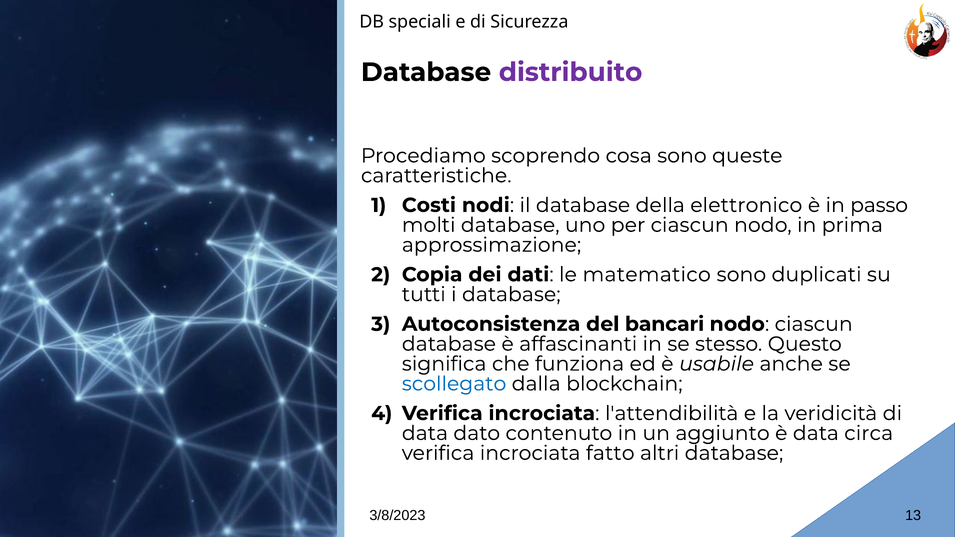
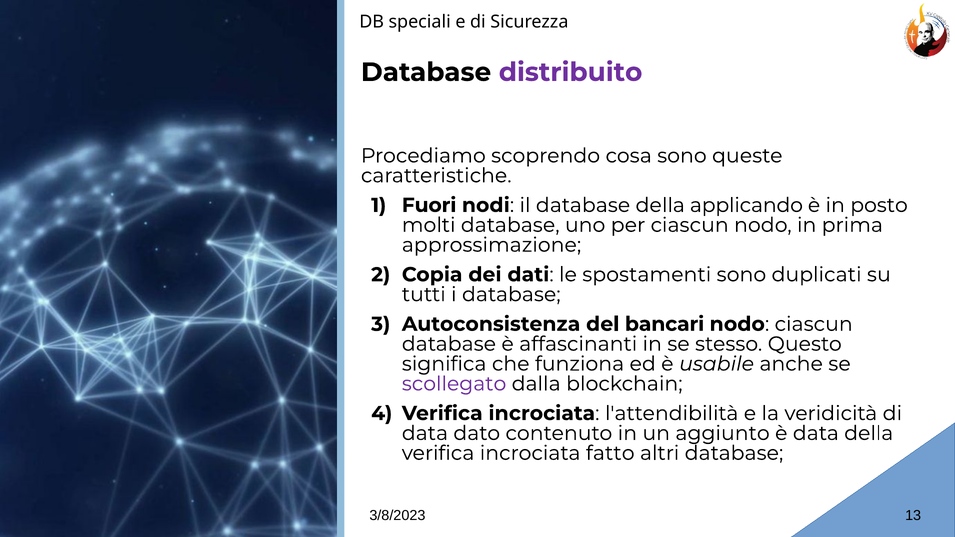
Costi: Costi -> Fuori
elettronico: elettronico -> applicando
passo: passo -> posto
matematico: matematico -> spostamenti
scollegato colour: blue -> purple
data circa: circa -> della
